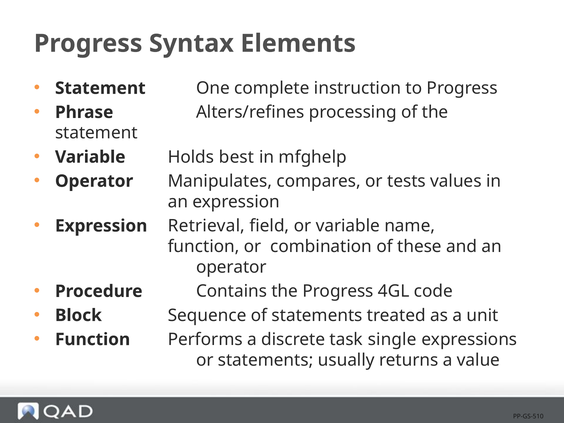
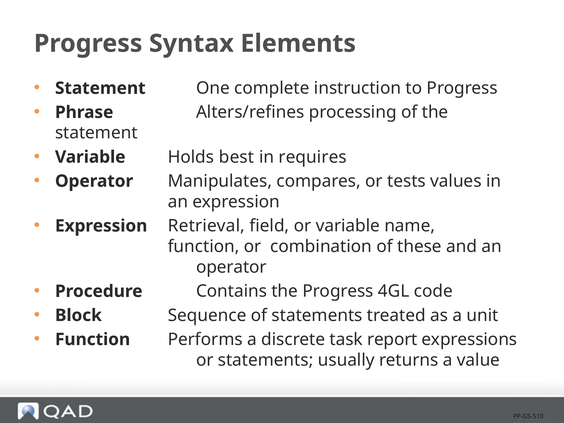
mfghelp: mfghelp -> requires
single: single -> report
